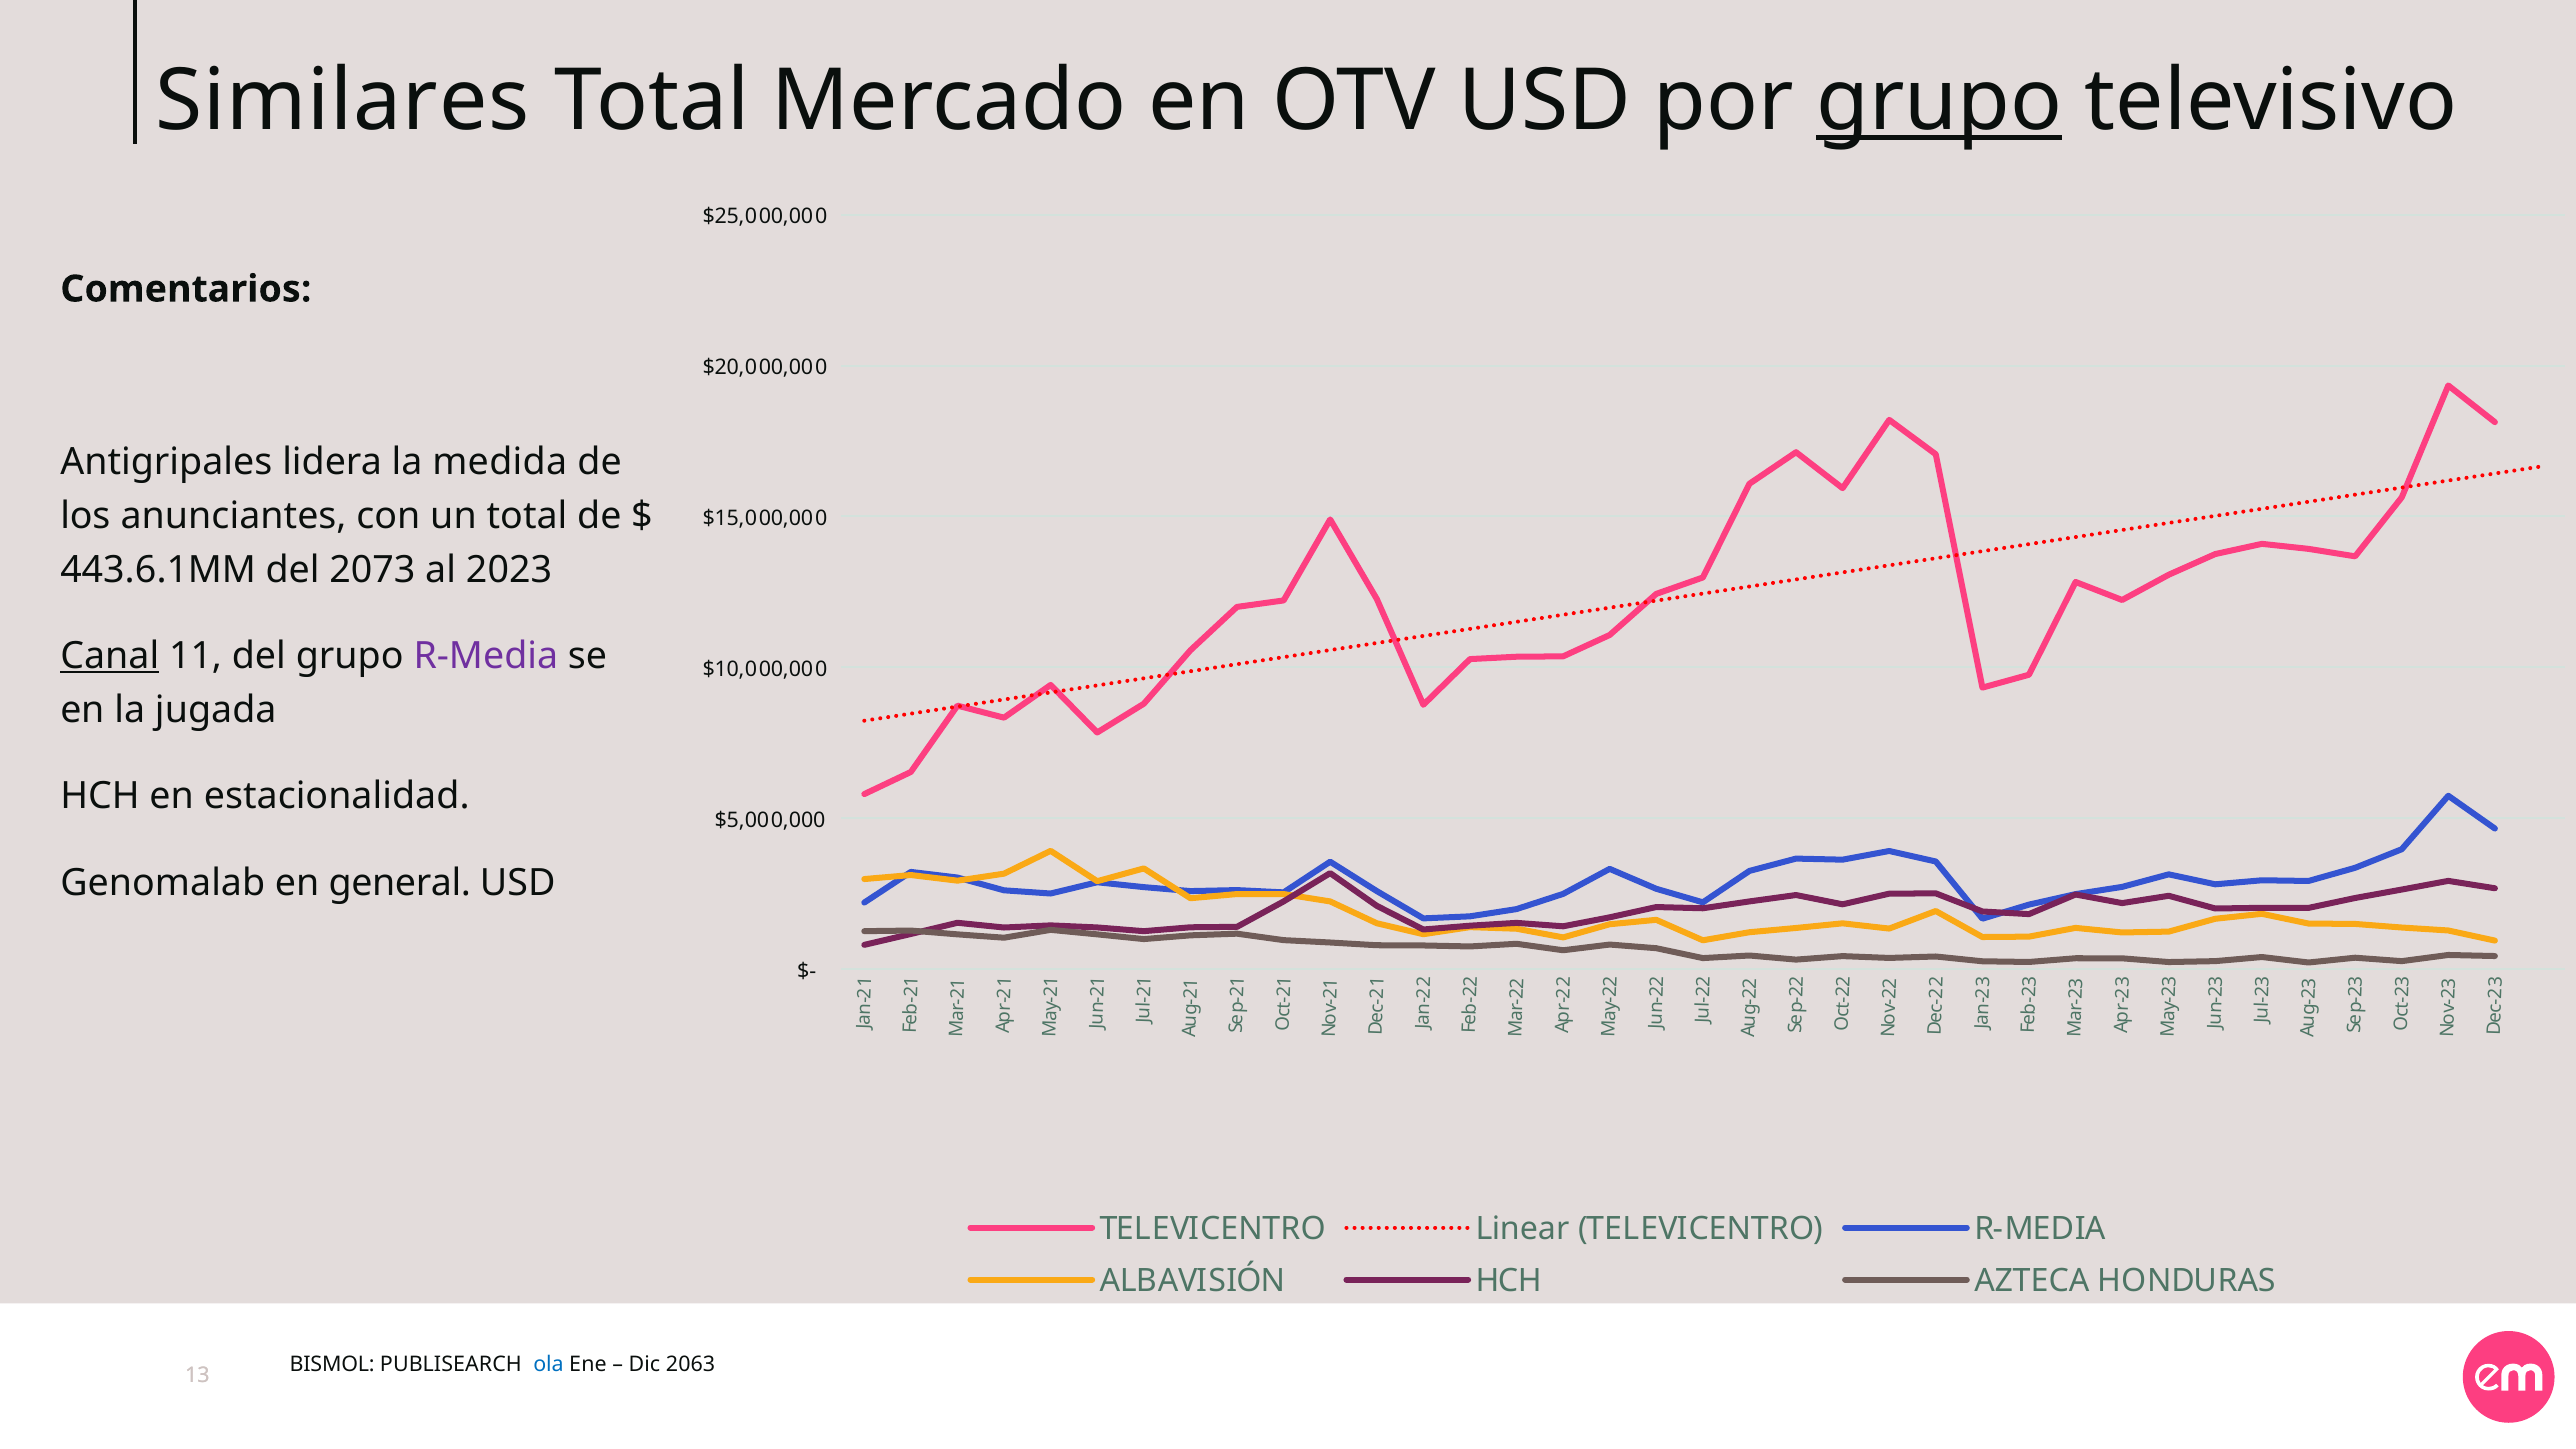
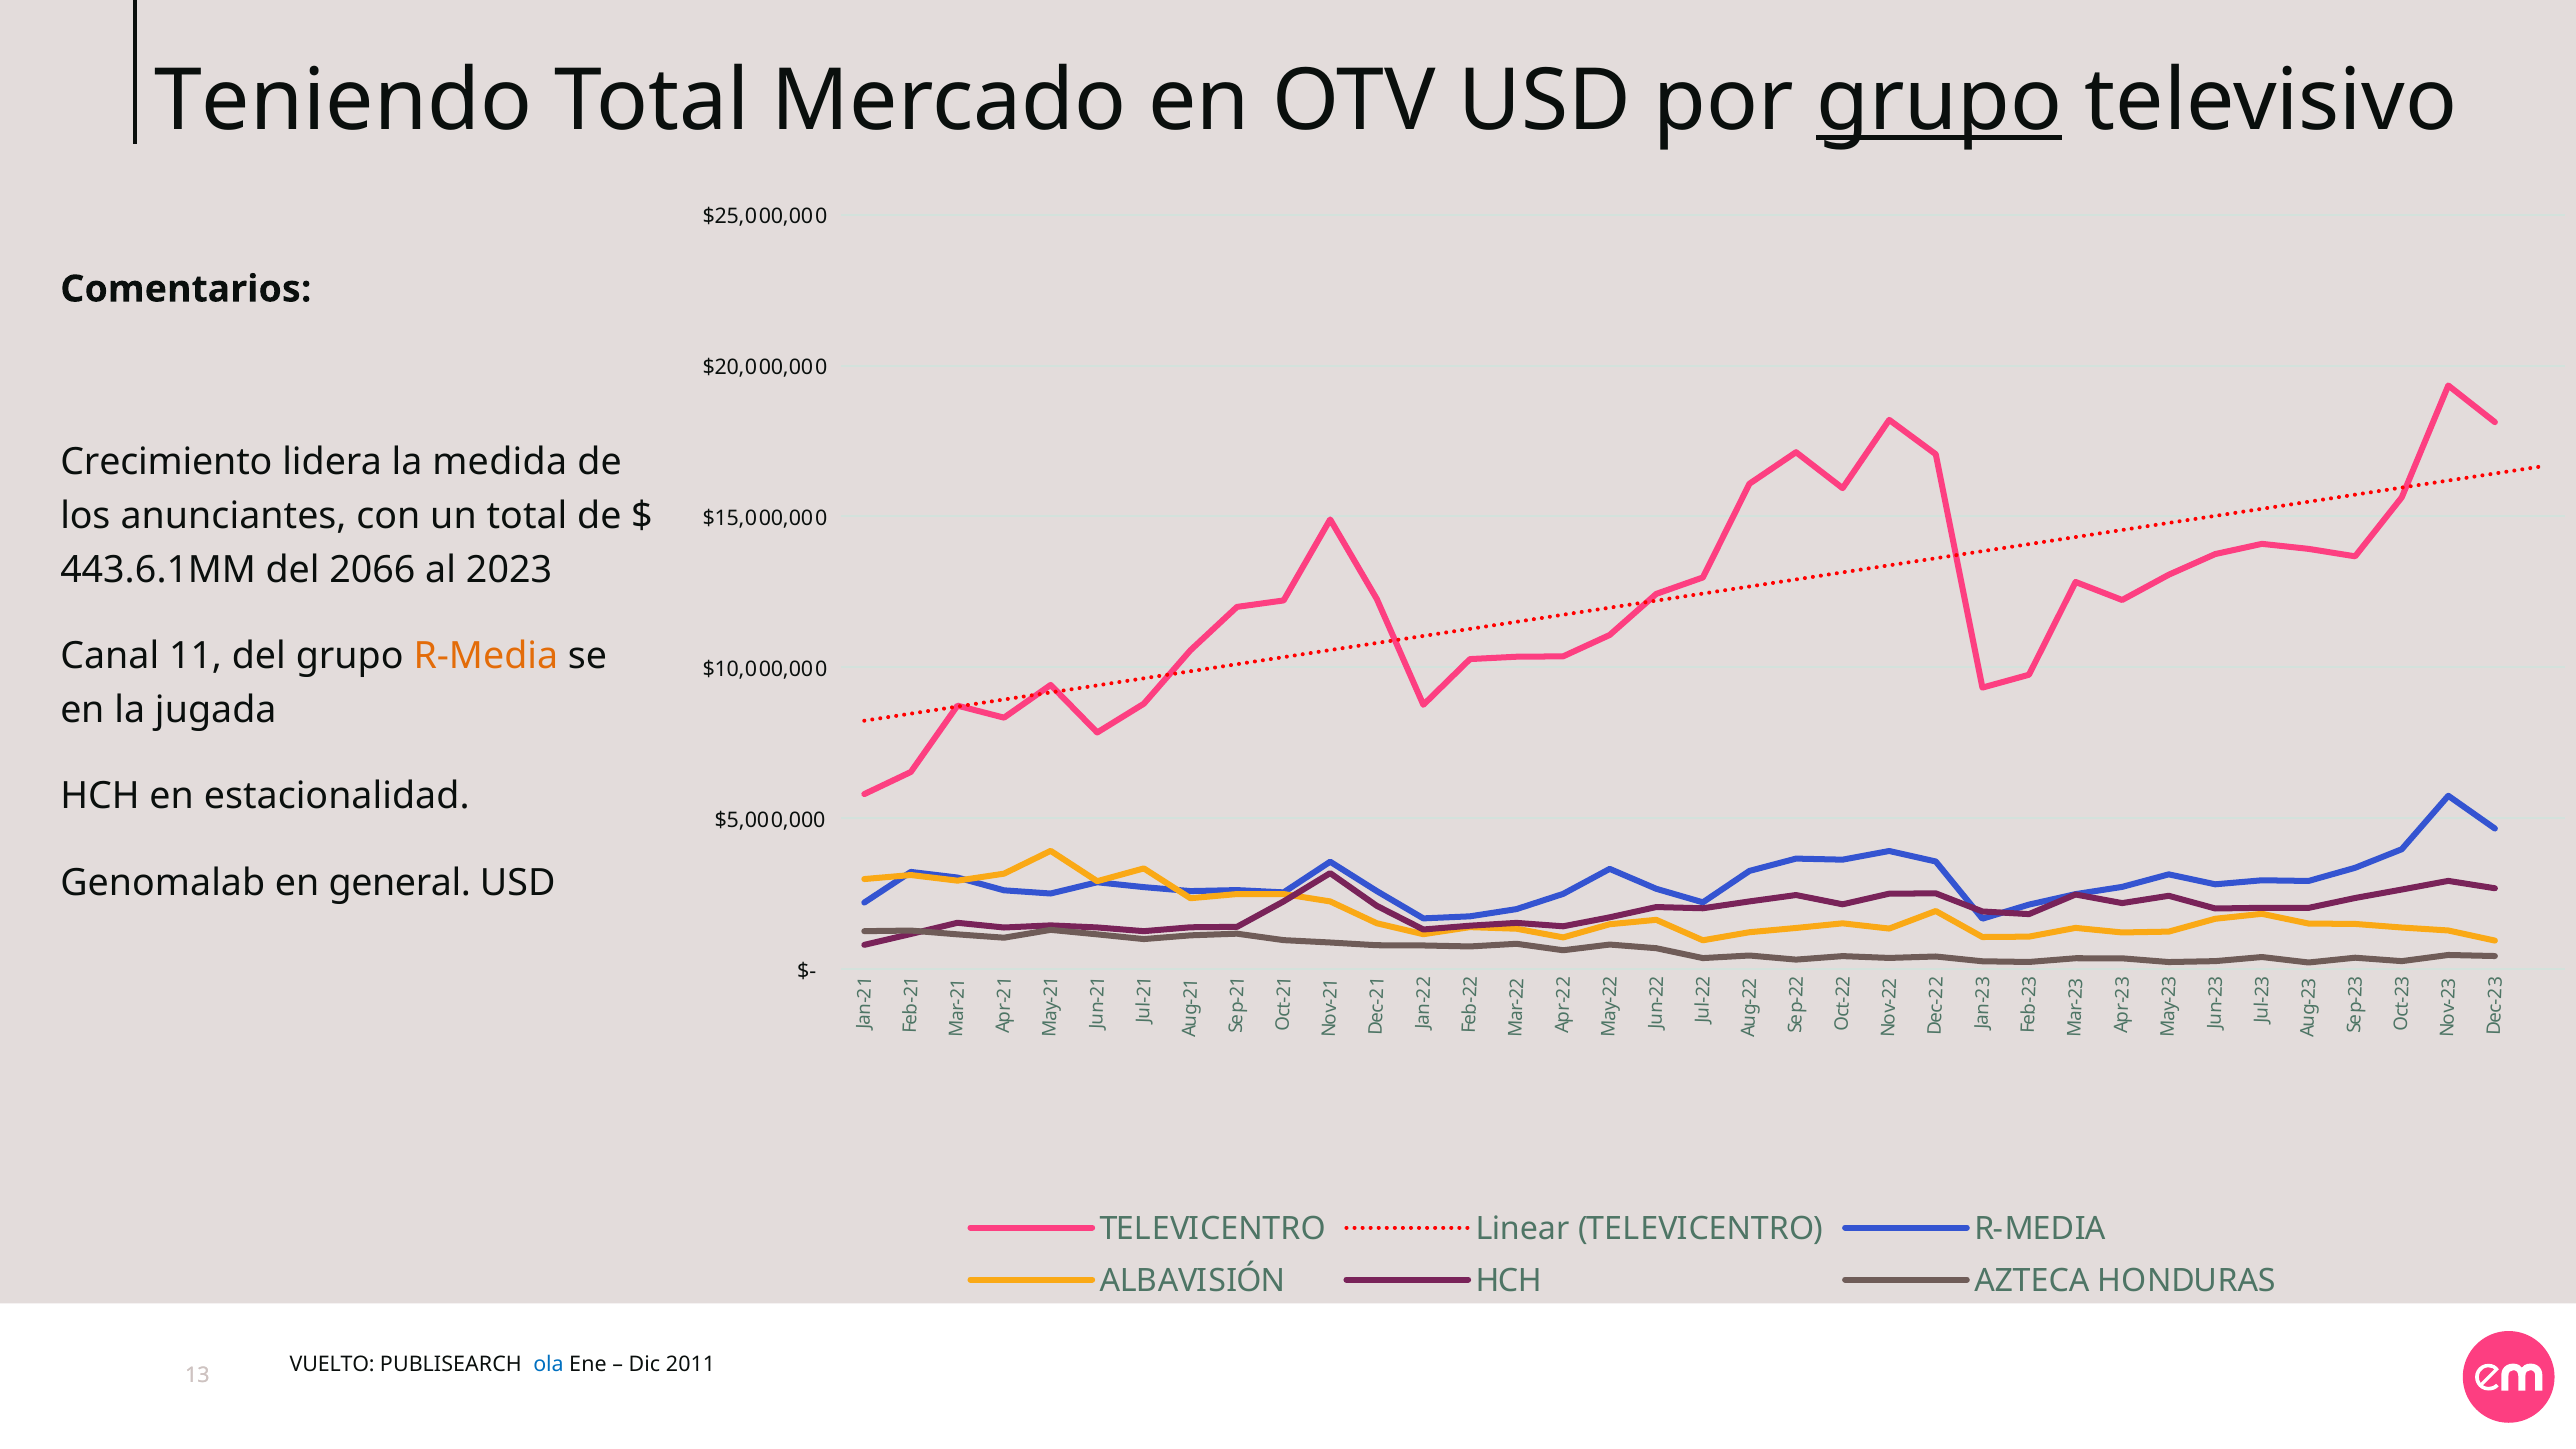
Similares: Similares -> Teniendo
Antigripales: Antigripales -> Crecimiento
2073: 2073 -> 2066
Canal underline: present -> none
R-Media at (486, 656) colour: purple -> orange
BISMOL: BISMOL -> VUELTO
2063: 2063 -> 2011
